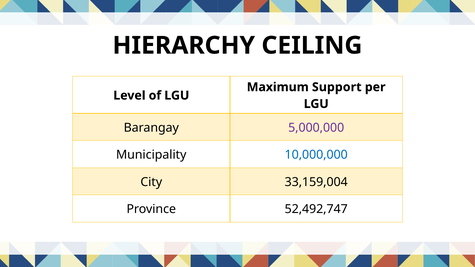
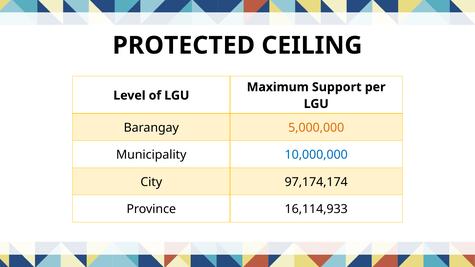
HIERARCHY: HIERARCHY -> PROTECTED
5,000,000 colour: purple -> orange
33,159,004: 33,159,004 -> 97,174,174
52,492,747: 52,492,747 -> 16,114,933
